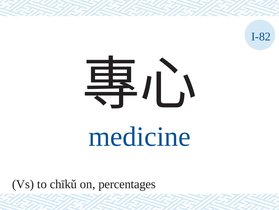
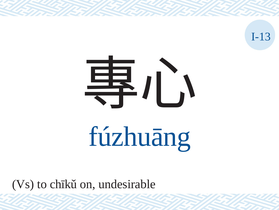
I-82: I-82 -> I-13
medicine: medicine -> fúzhuāng
percentages: percentages -> undesirable
